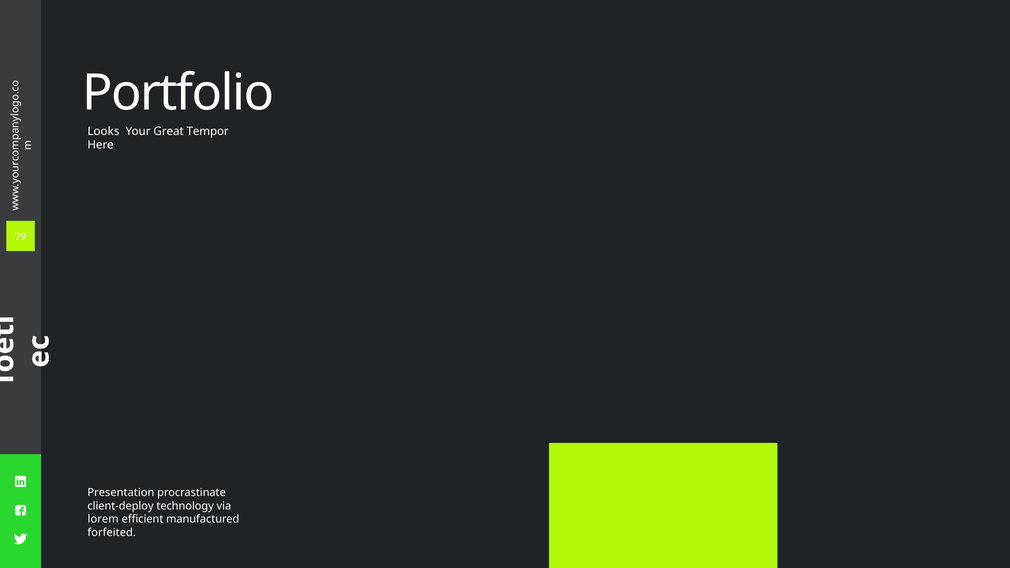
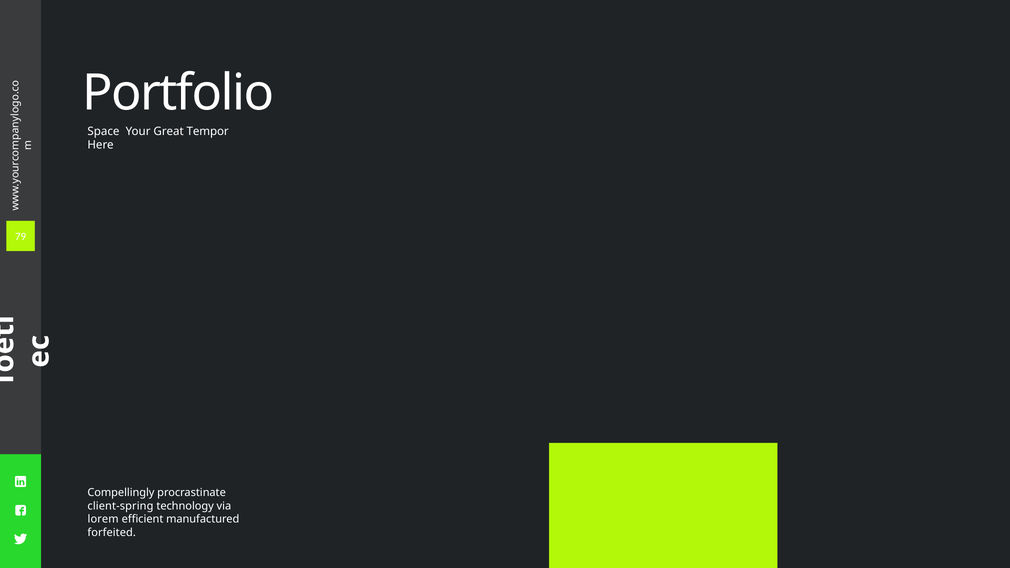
Looks: Looks -> Space
Presentation: Presentation -> Compellingly
client-deploy: client-deploy -> client-spring
